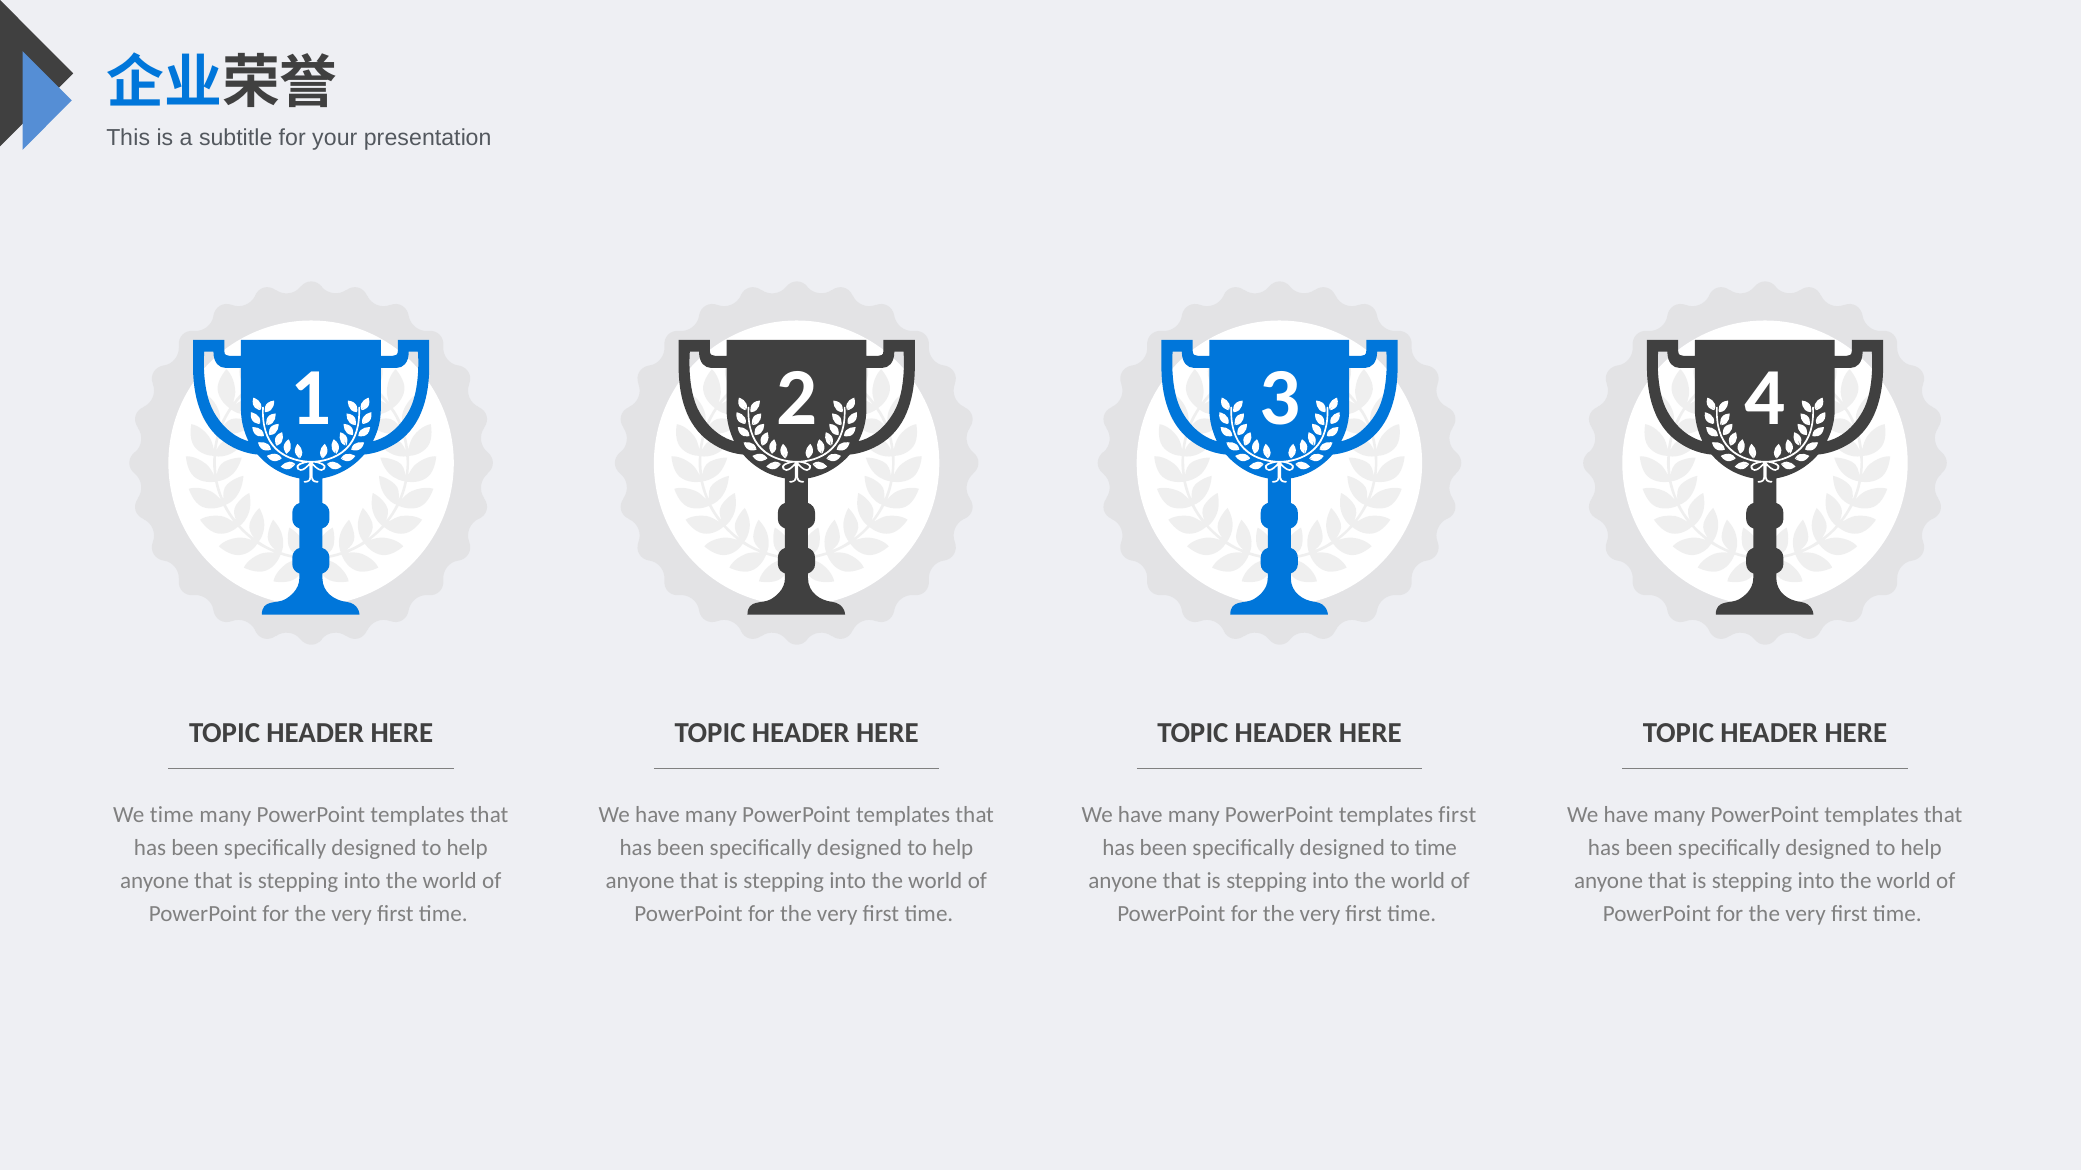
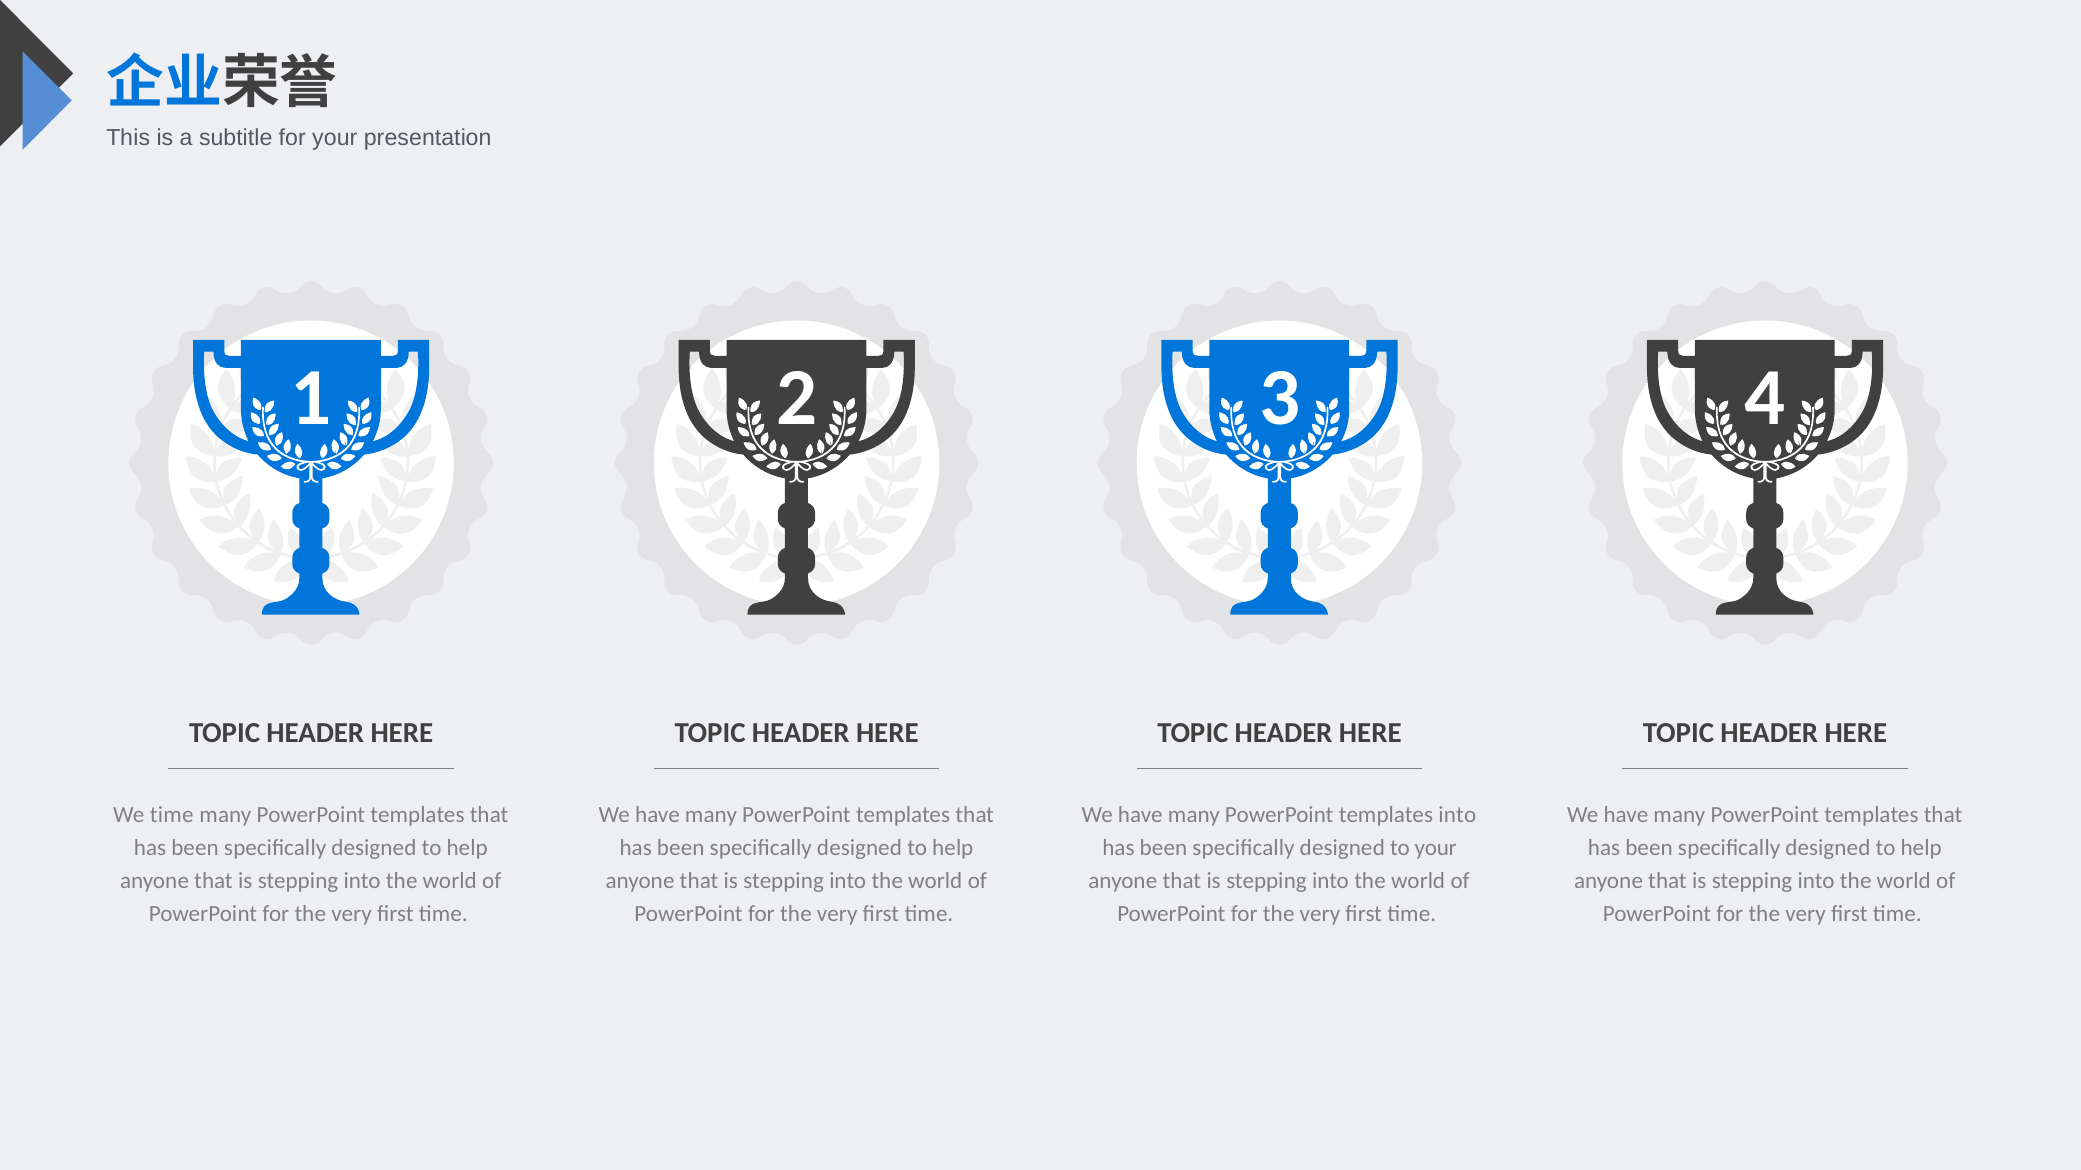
templates first: first -> into
to time: time -> your
